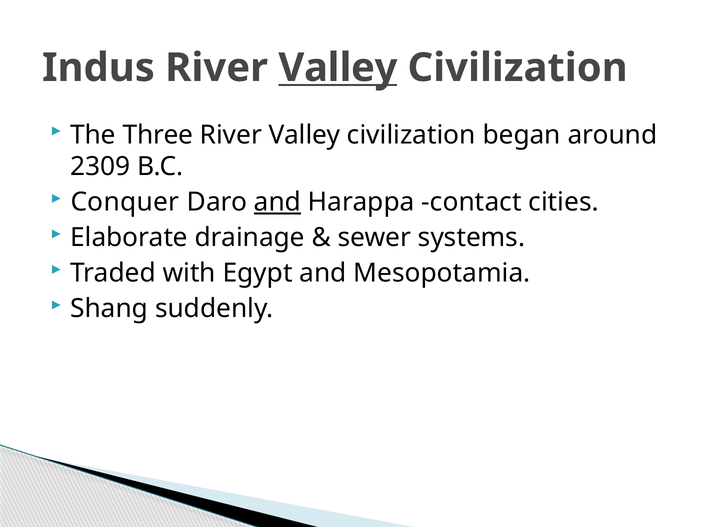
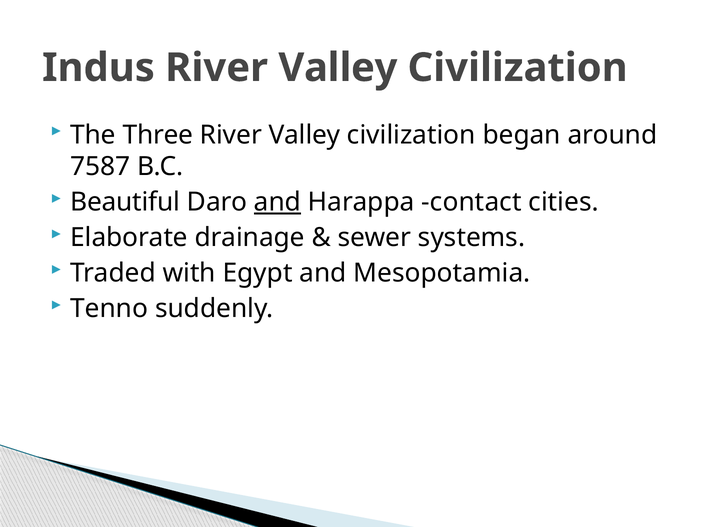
Valley at (338, 68) underline: present -> none
2309: 2309 -> 7587
Conquer: Conquer -> Beautiful
Shang: Shang -> Tenno
